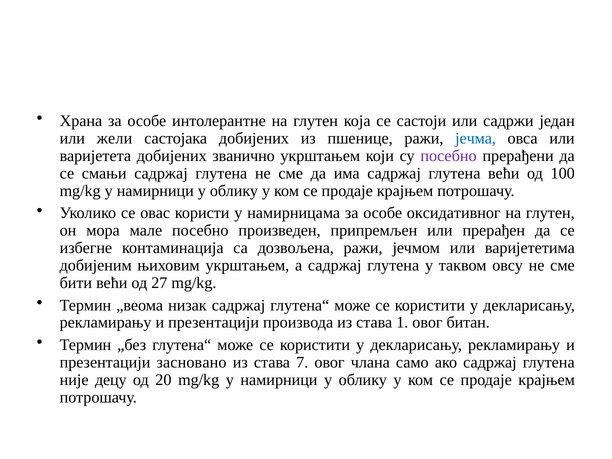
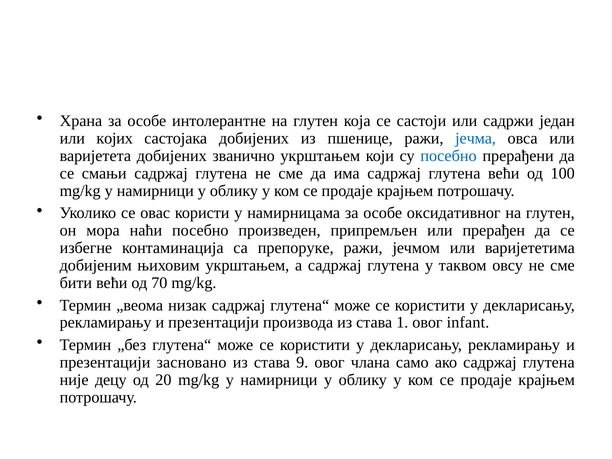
жели: жели -> којих
посебно at (449, 156) colour: purple -> blue
мале: мале -> наћи
дозвољена: дозвољена -> препоруке
27: 27 -> 70
битан: битан -> infant
7: 7 -> 9
